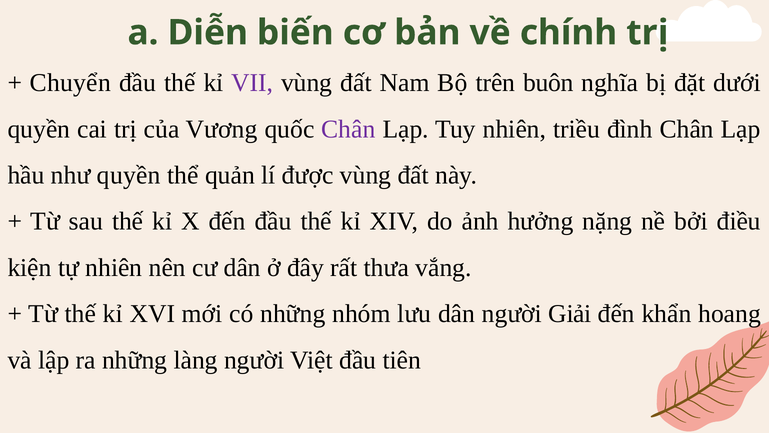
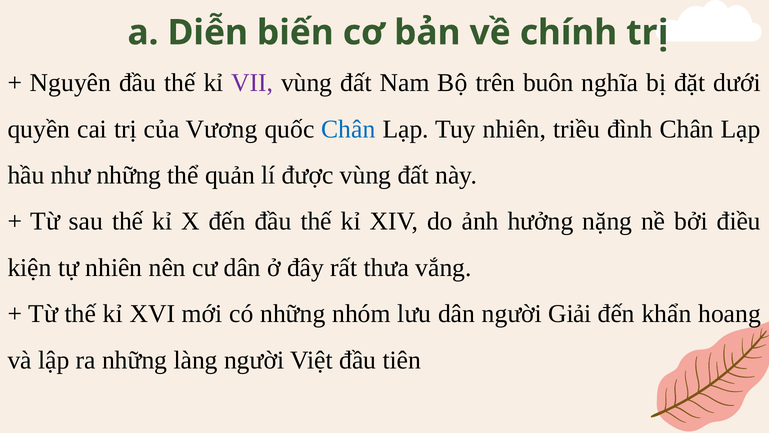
Chuyển: Chuyển -> Nguyên
Chân at (348, 129) colour: purple -> blue
như quyền: quyền -> những
